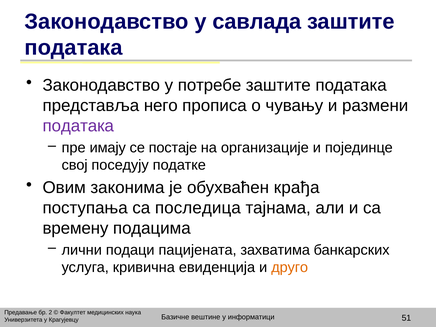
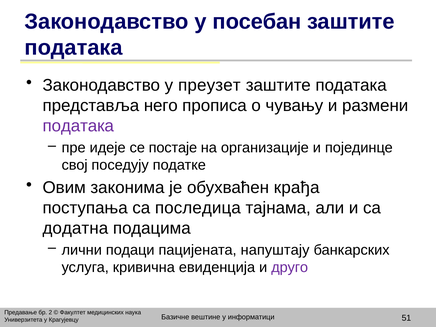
савлада: савлада -> посебан
потребе: потребе -> преузет
имају: имају -> идеје
времену: времену -> додатна
захватима: захватима -> напуштају
друго colour: orange -> purple
